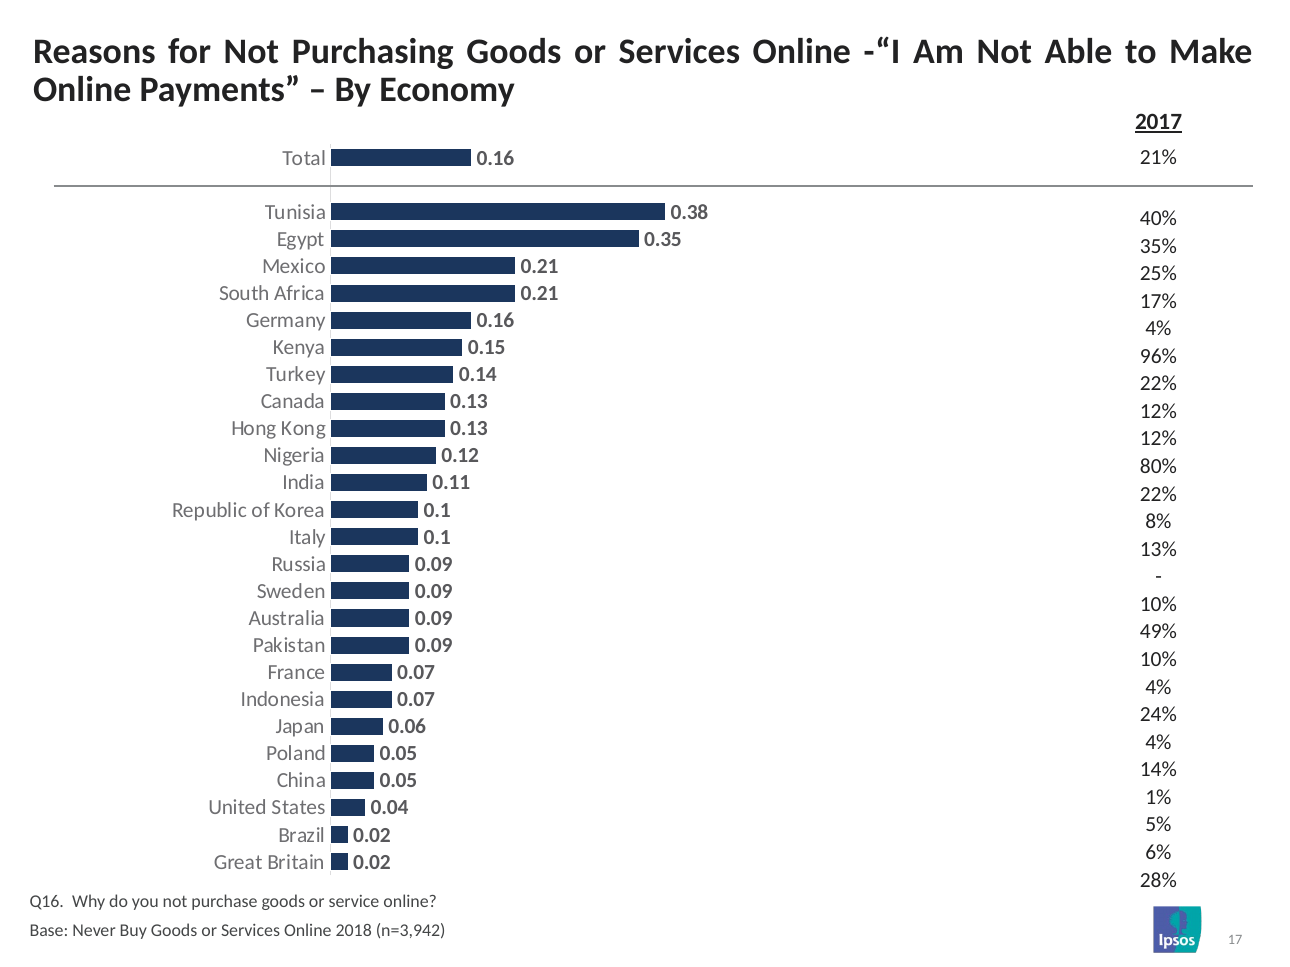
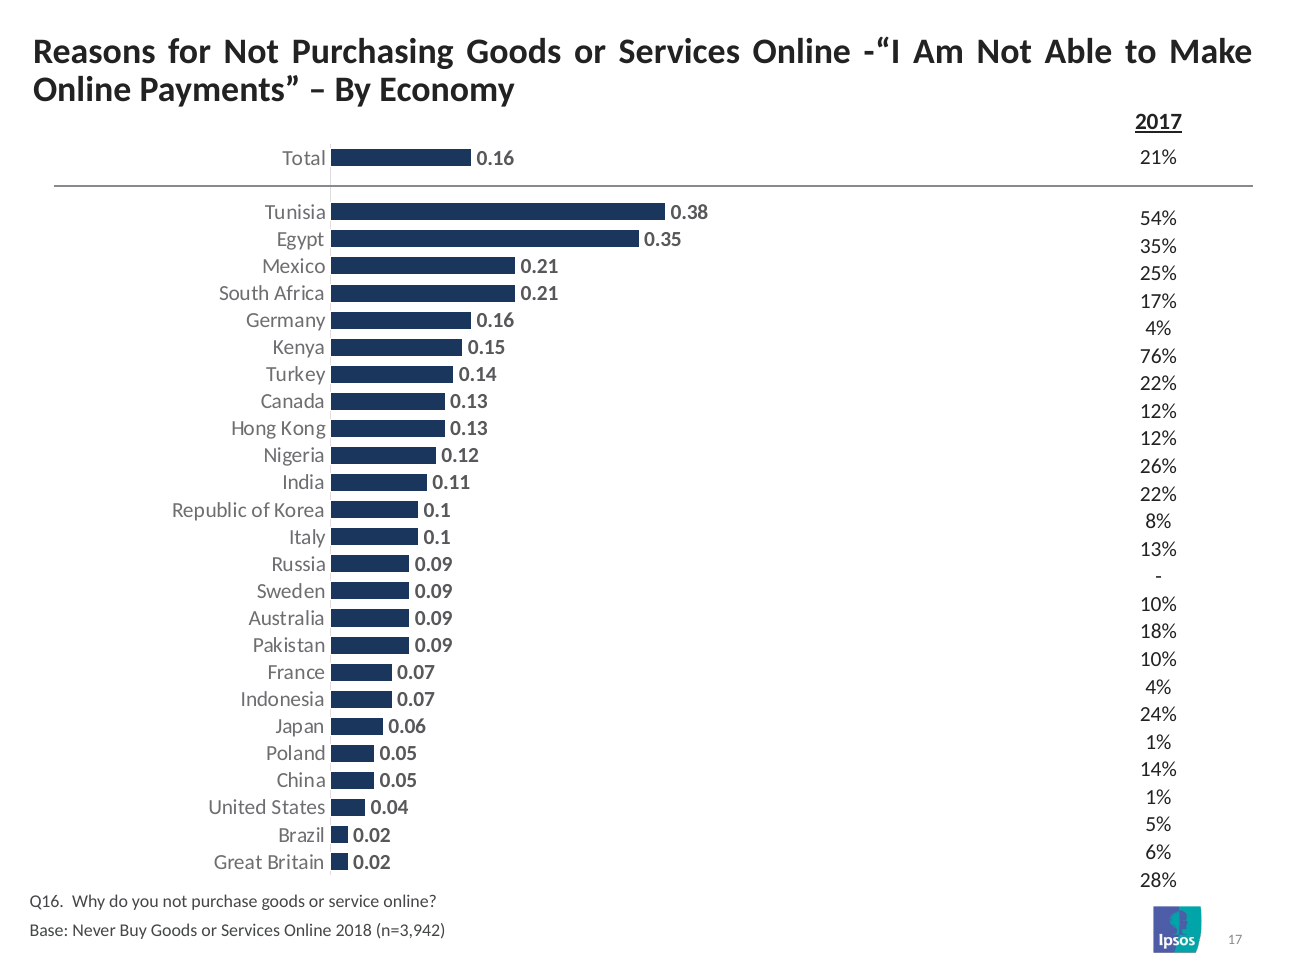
40%: 40% -> 54%
96%: 96% -> 76%
80%: 80% -> 26%
49%: 49% -> 18%
4% at (1158, 742): 4% -> 1%
